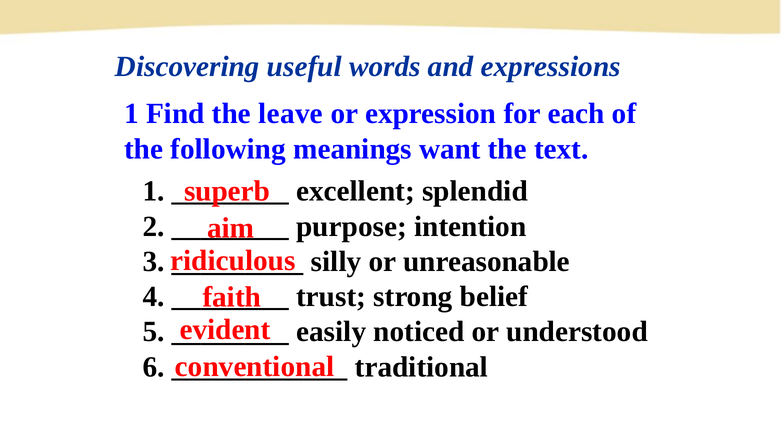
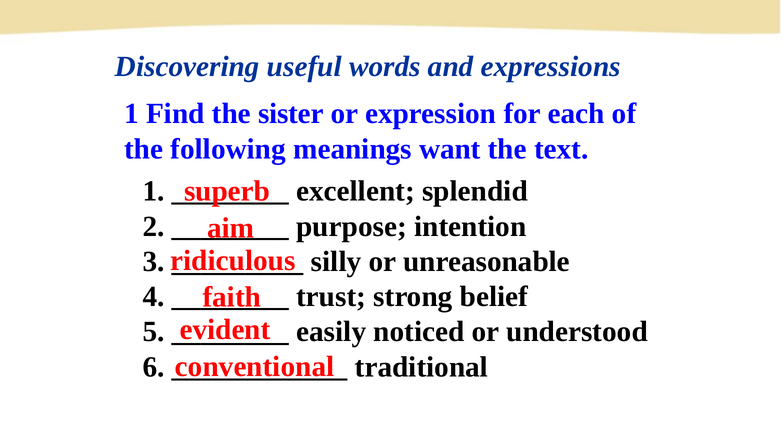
leave: leave -> sister
